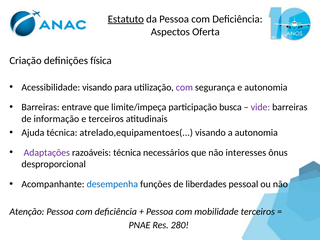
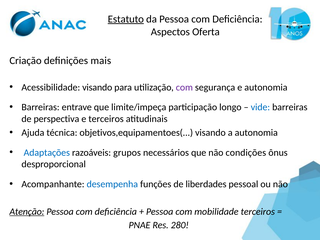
física: física -> mais
busca: busca -> longo
vide colour: purple -> blue
informação: informação -> perspectiva
atrelado,equipamentoes(: atrelado,equipamentoes( -> objetivos,equipamentoes(
Adaptações colour: purple -> blue
razoáveis técnica: técnica -> grupos
interesses: interesses -> condições
Atenção underline: none -> present
